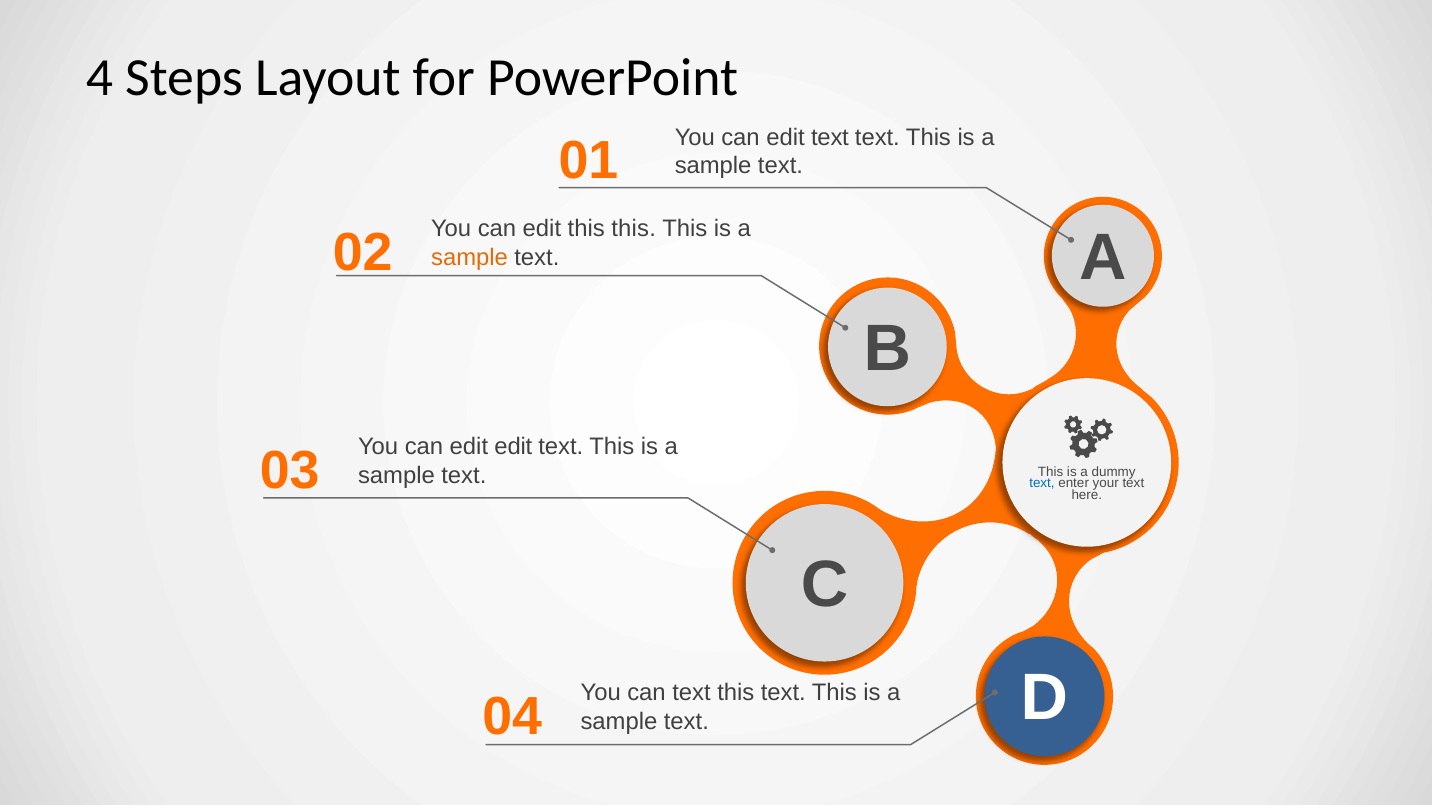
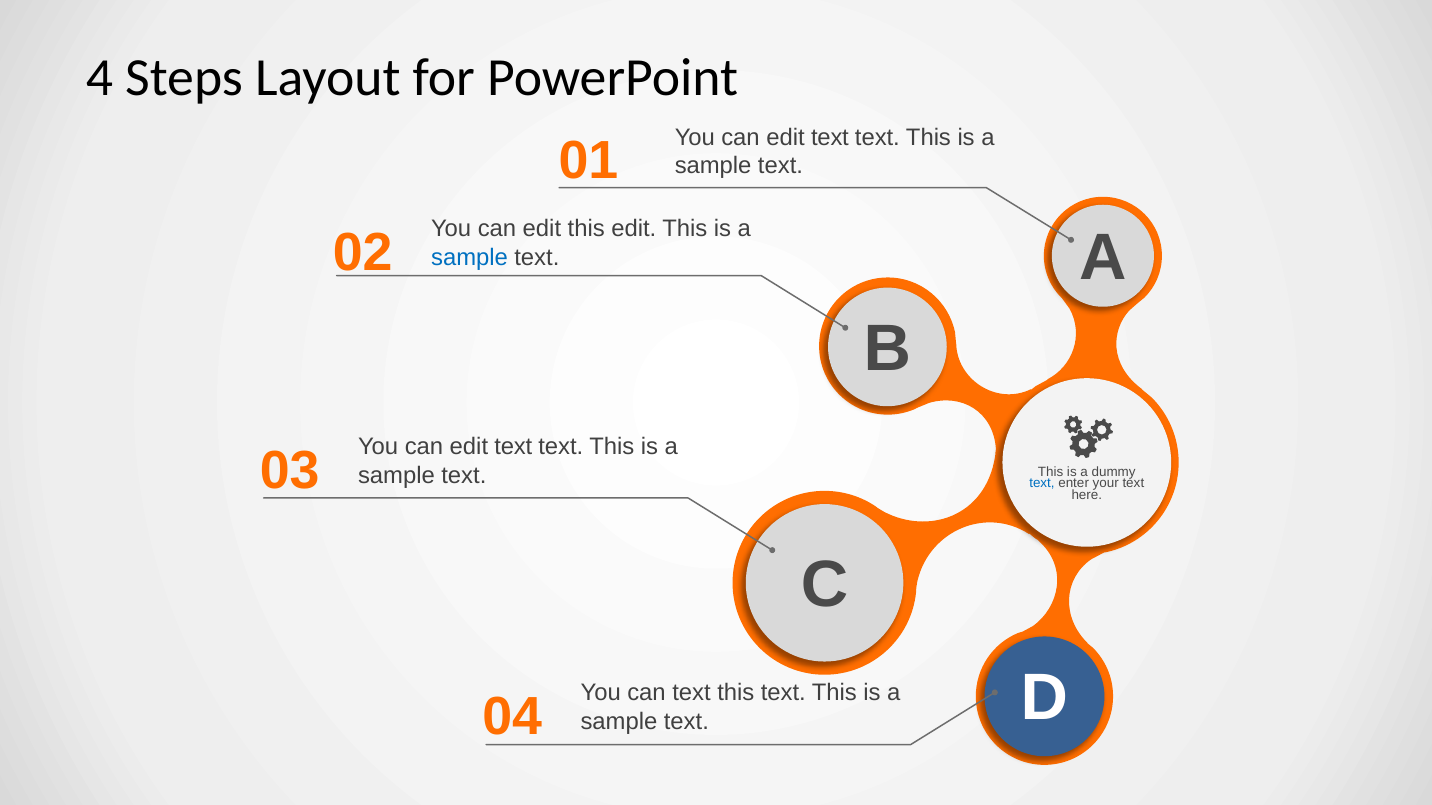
edit this this: this -> edit
sample at (469, 258) colour: orange -> blue
edit at (513, 447): edit -> text
